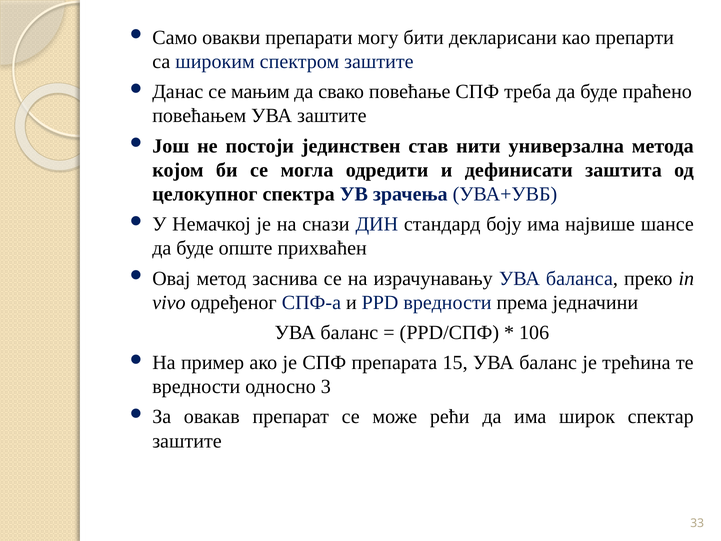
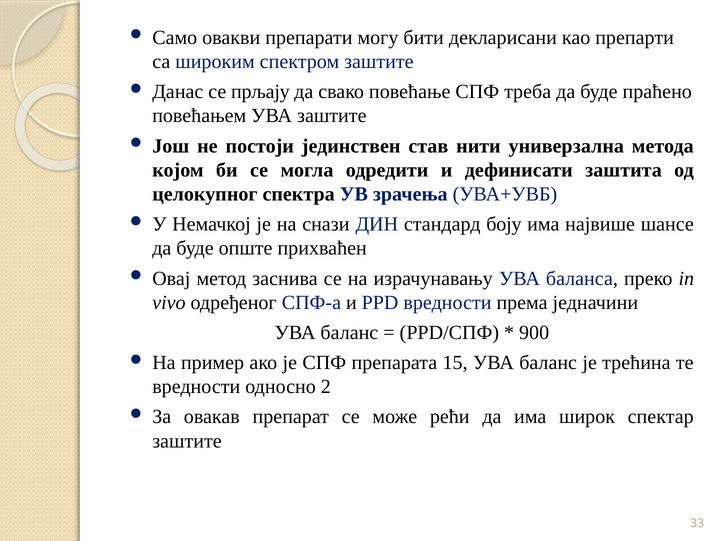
мањим: мањим -> прљају
106: 106 -> 900
3: 3 -> 2
